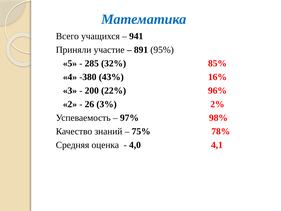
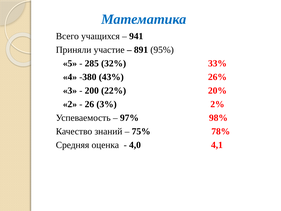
85%: 85% -> 33%
16%: 16% -> 26%
96%: 96% -> 20%
